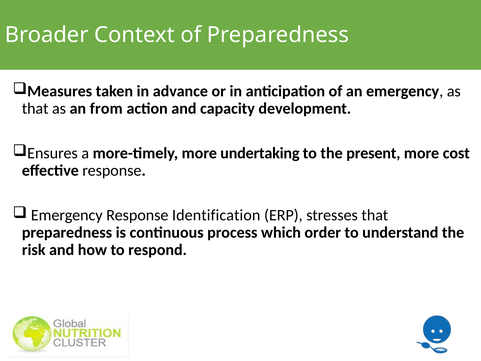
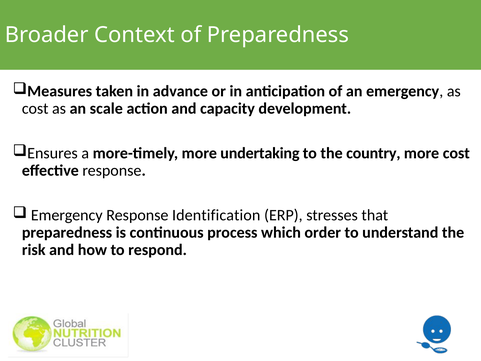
that at (35, 108): that -> cost
from: from -> scale
present: present -> country
